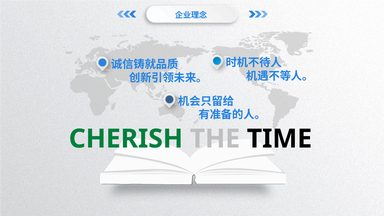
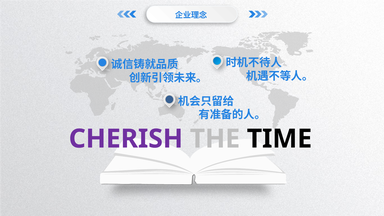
CHERISH colour: green -> purple
